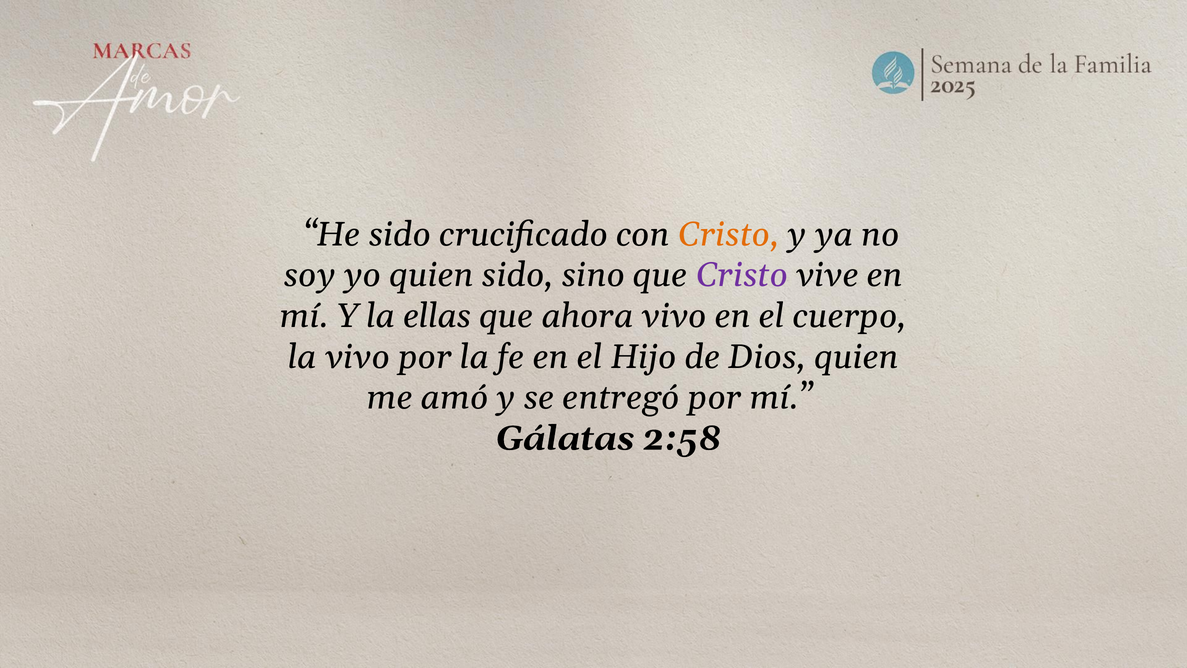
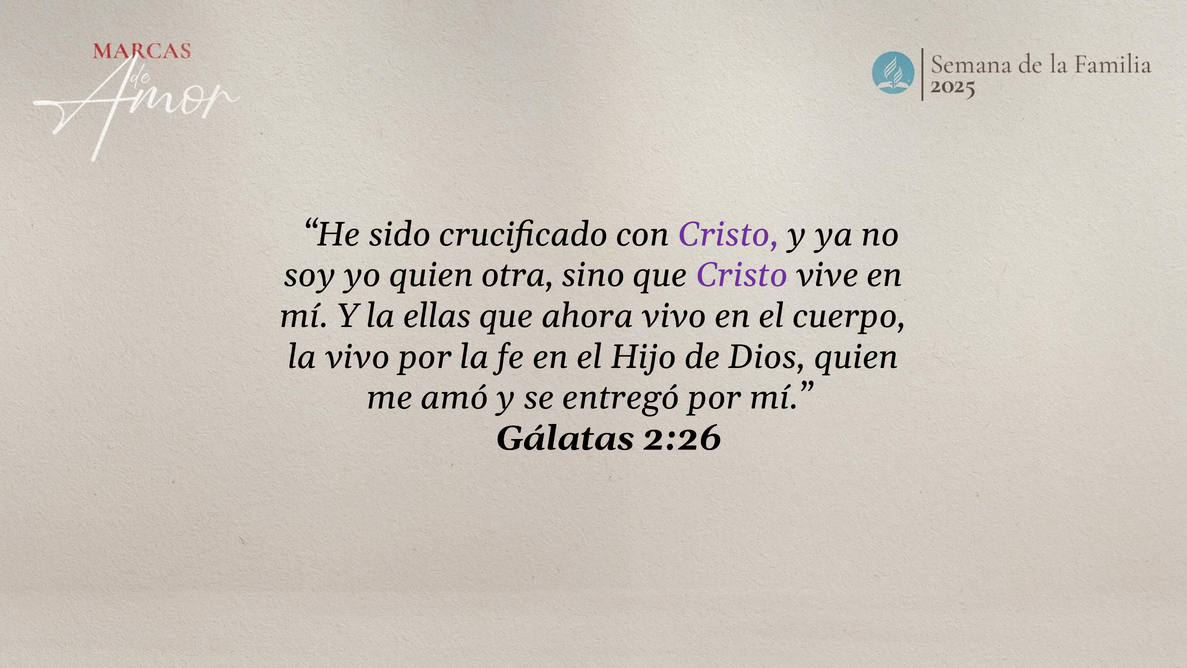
Cristo at (729, 234) colour: orange -> purple
quien sido: sido -> otra
2:58: 2:58 -> 2:26
